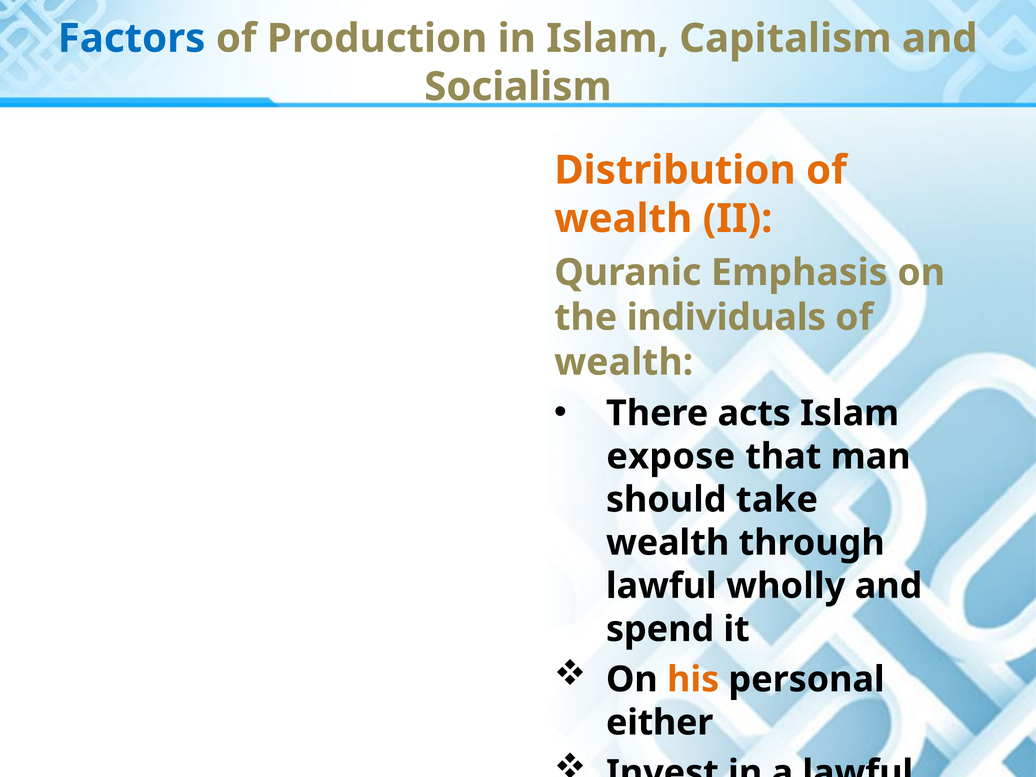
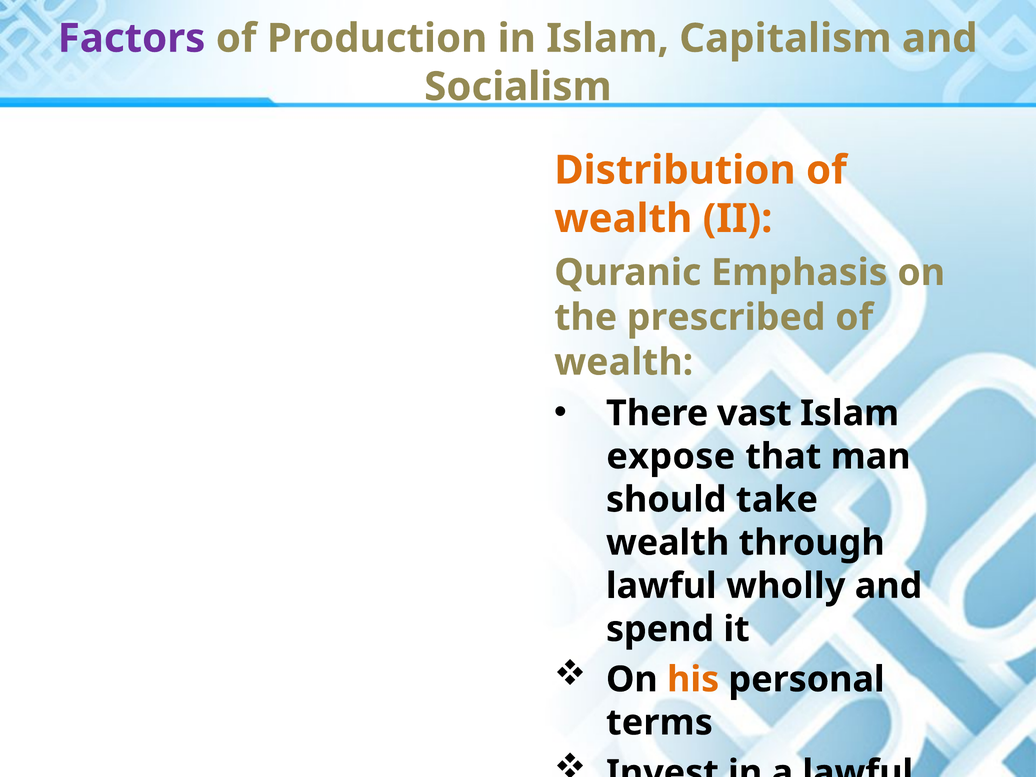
Factors colour: blue -> purple
individuals: individuals -> prescribed
acts: acts -> vast
either: either -> terms
